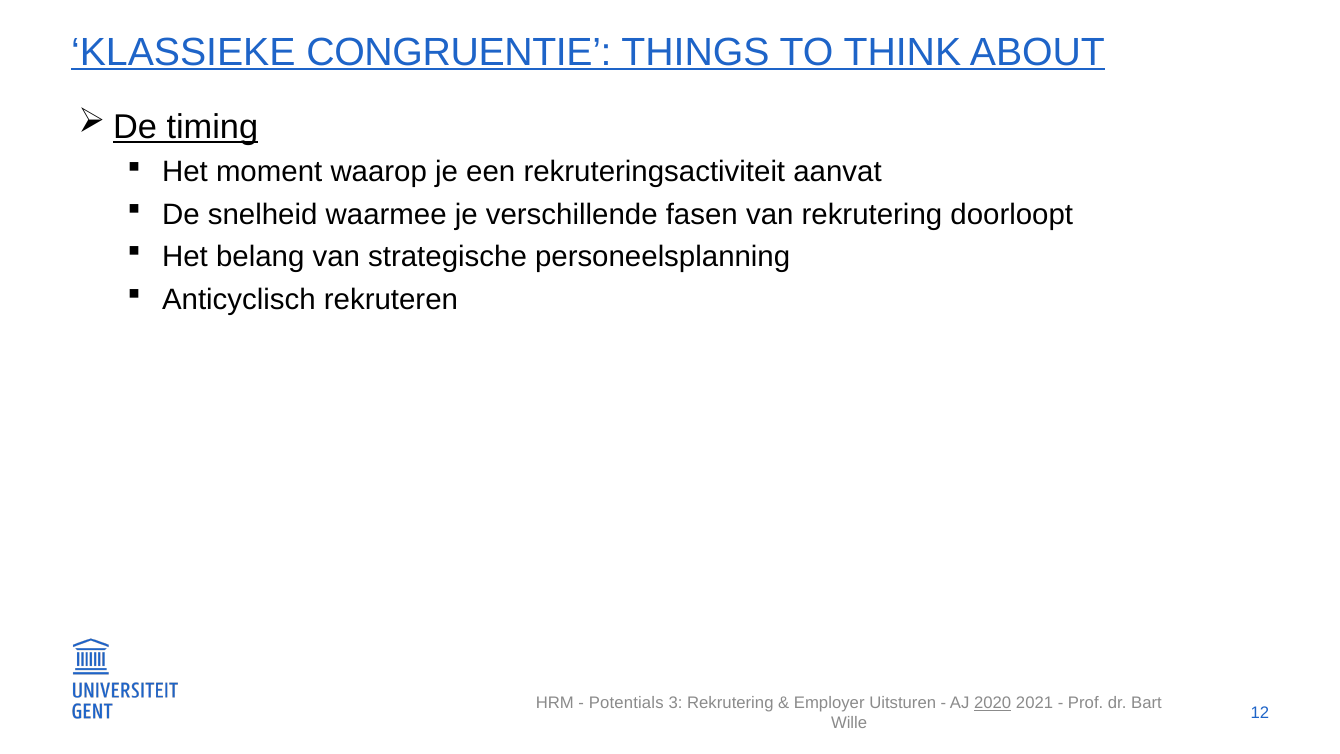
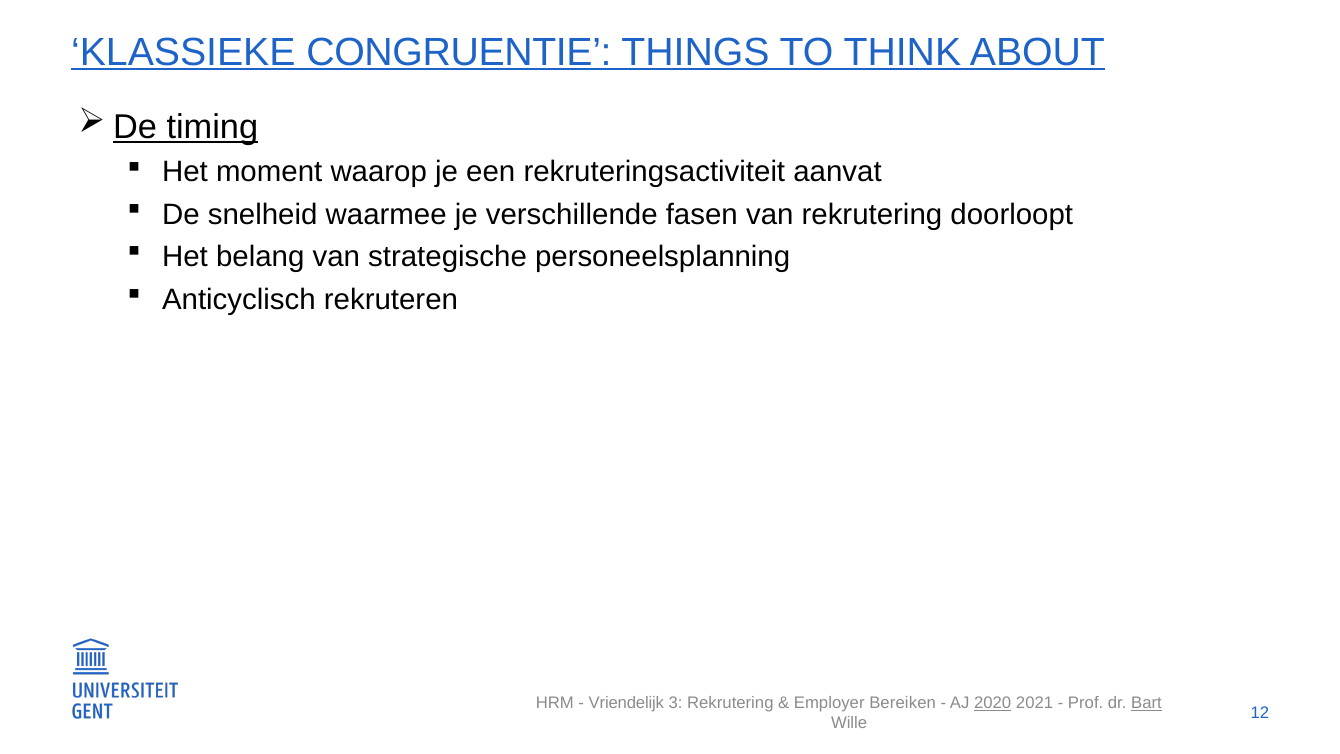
Potentials: Potentials -> Vriendelijk
Uitsturen: Uitsturen -> Bereiken
Bart underline: none -> present
